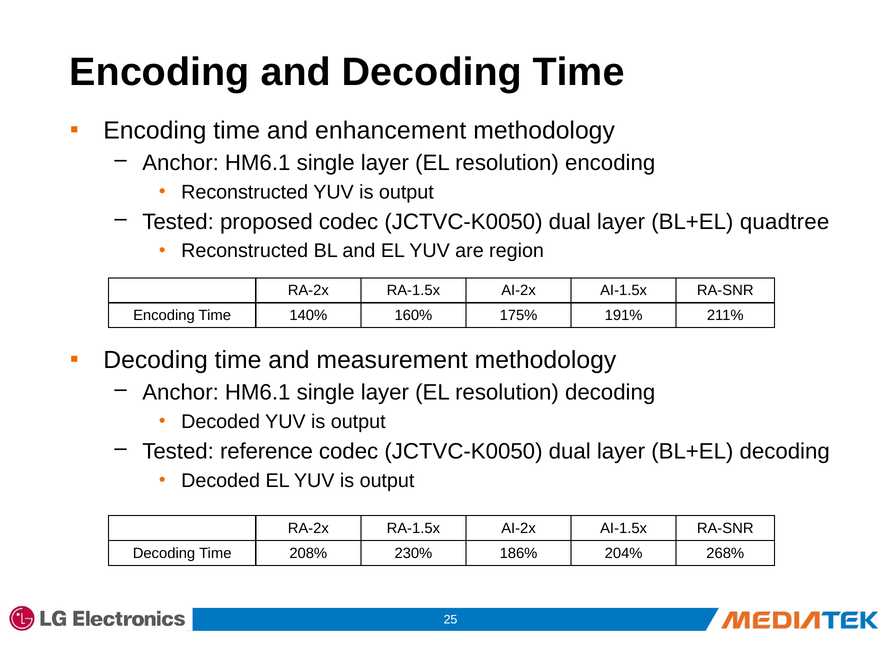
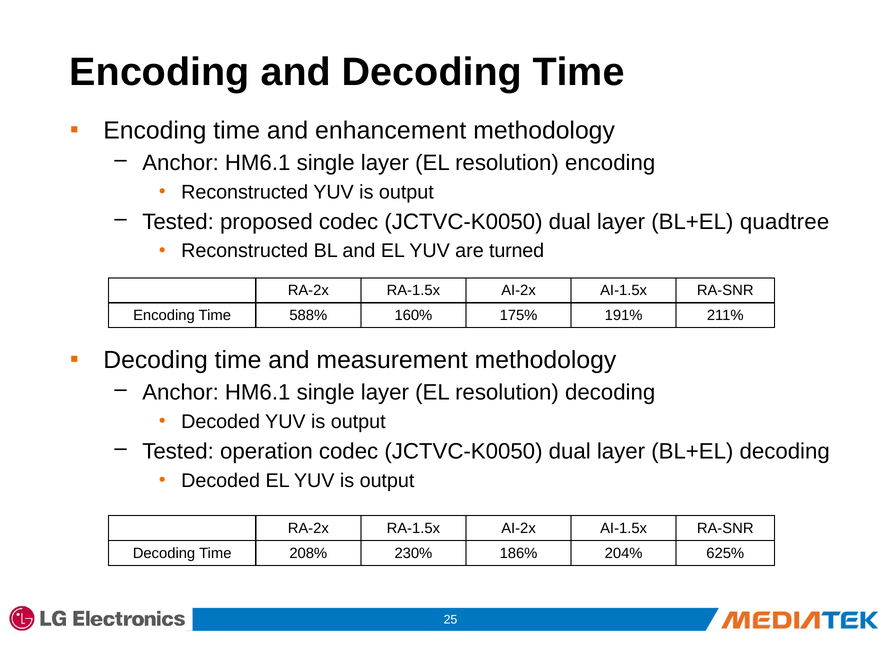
region: region -> turned
140%: 140% -> 588%
reference: reference -> operation
268%: 268% -> 625%
